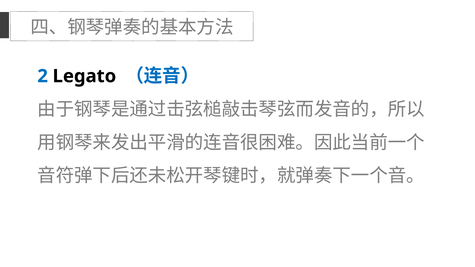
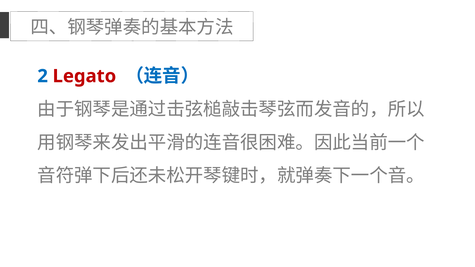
Legato colour: black -> red
